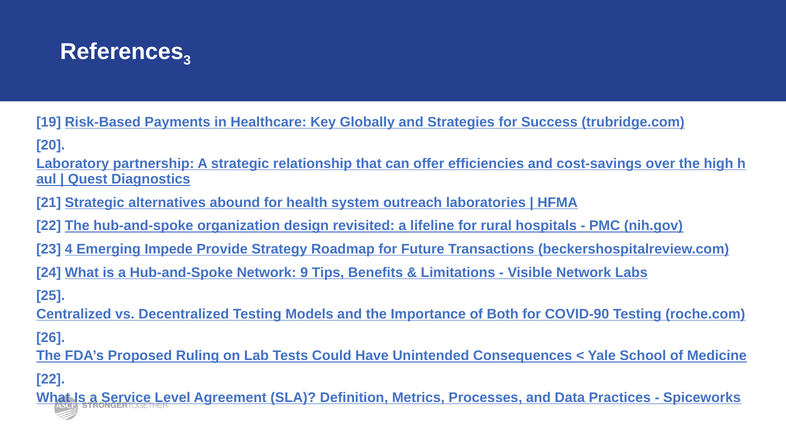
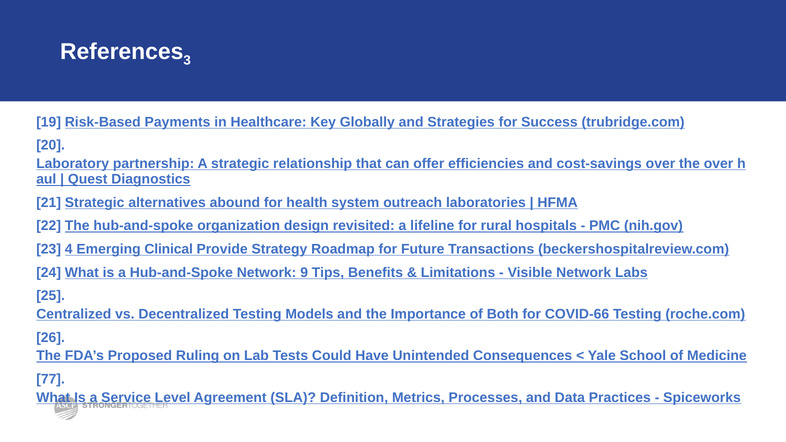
the high: high -> over
Impede: Impede -> Clinical
COVID-90: COVID-90 -> COVID-66
22 at (51, 379): 22 -> 77
